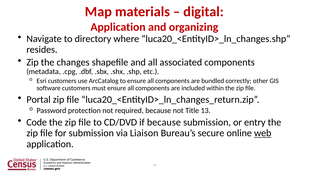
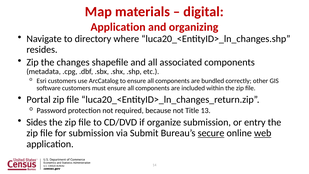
Code: Code -> Sides
if because: because -> organize
Liaison: Liaison -> Submit
secure underline: none -> present
